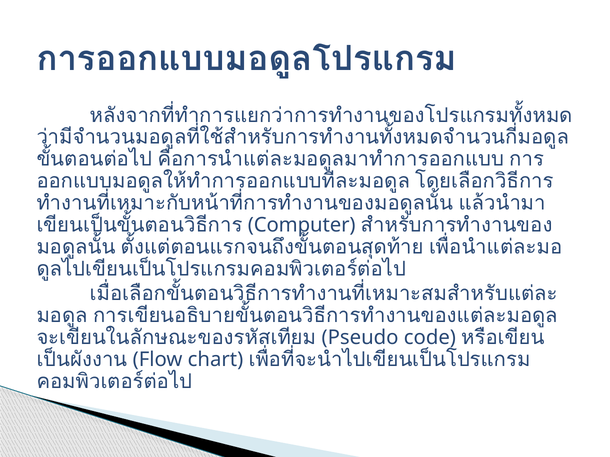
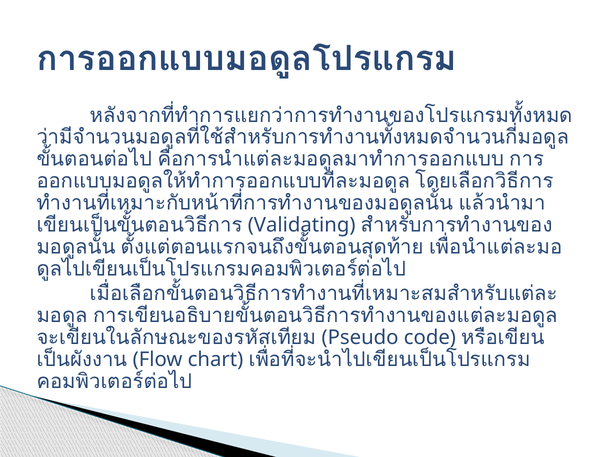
Computer: Computer -> Validating
